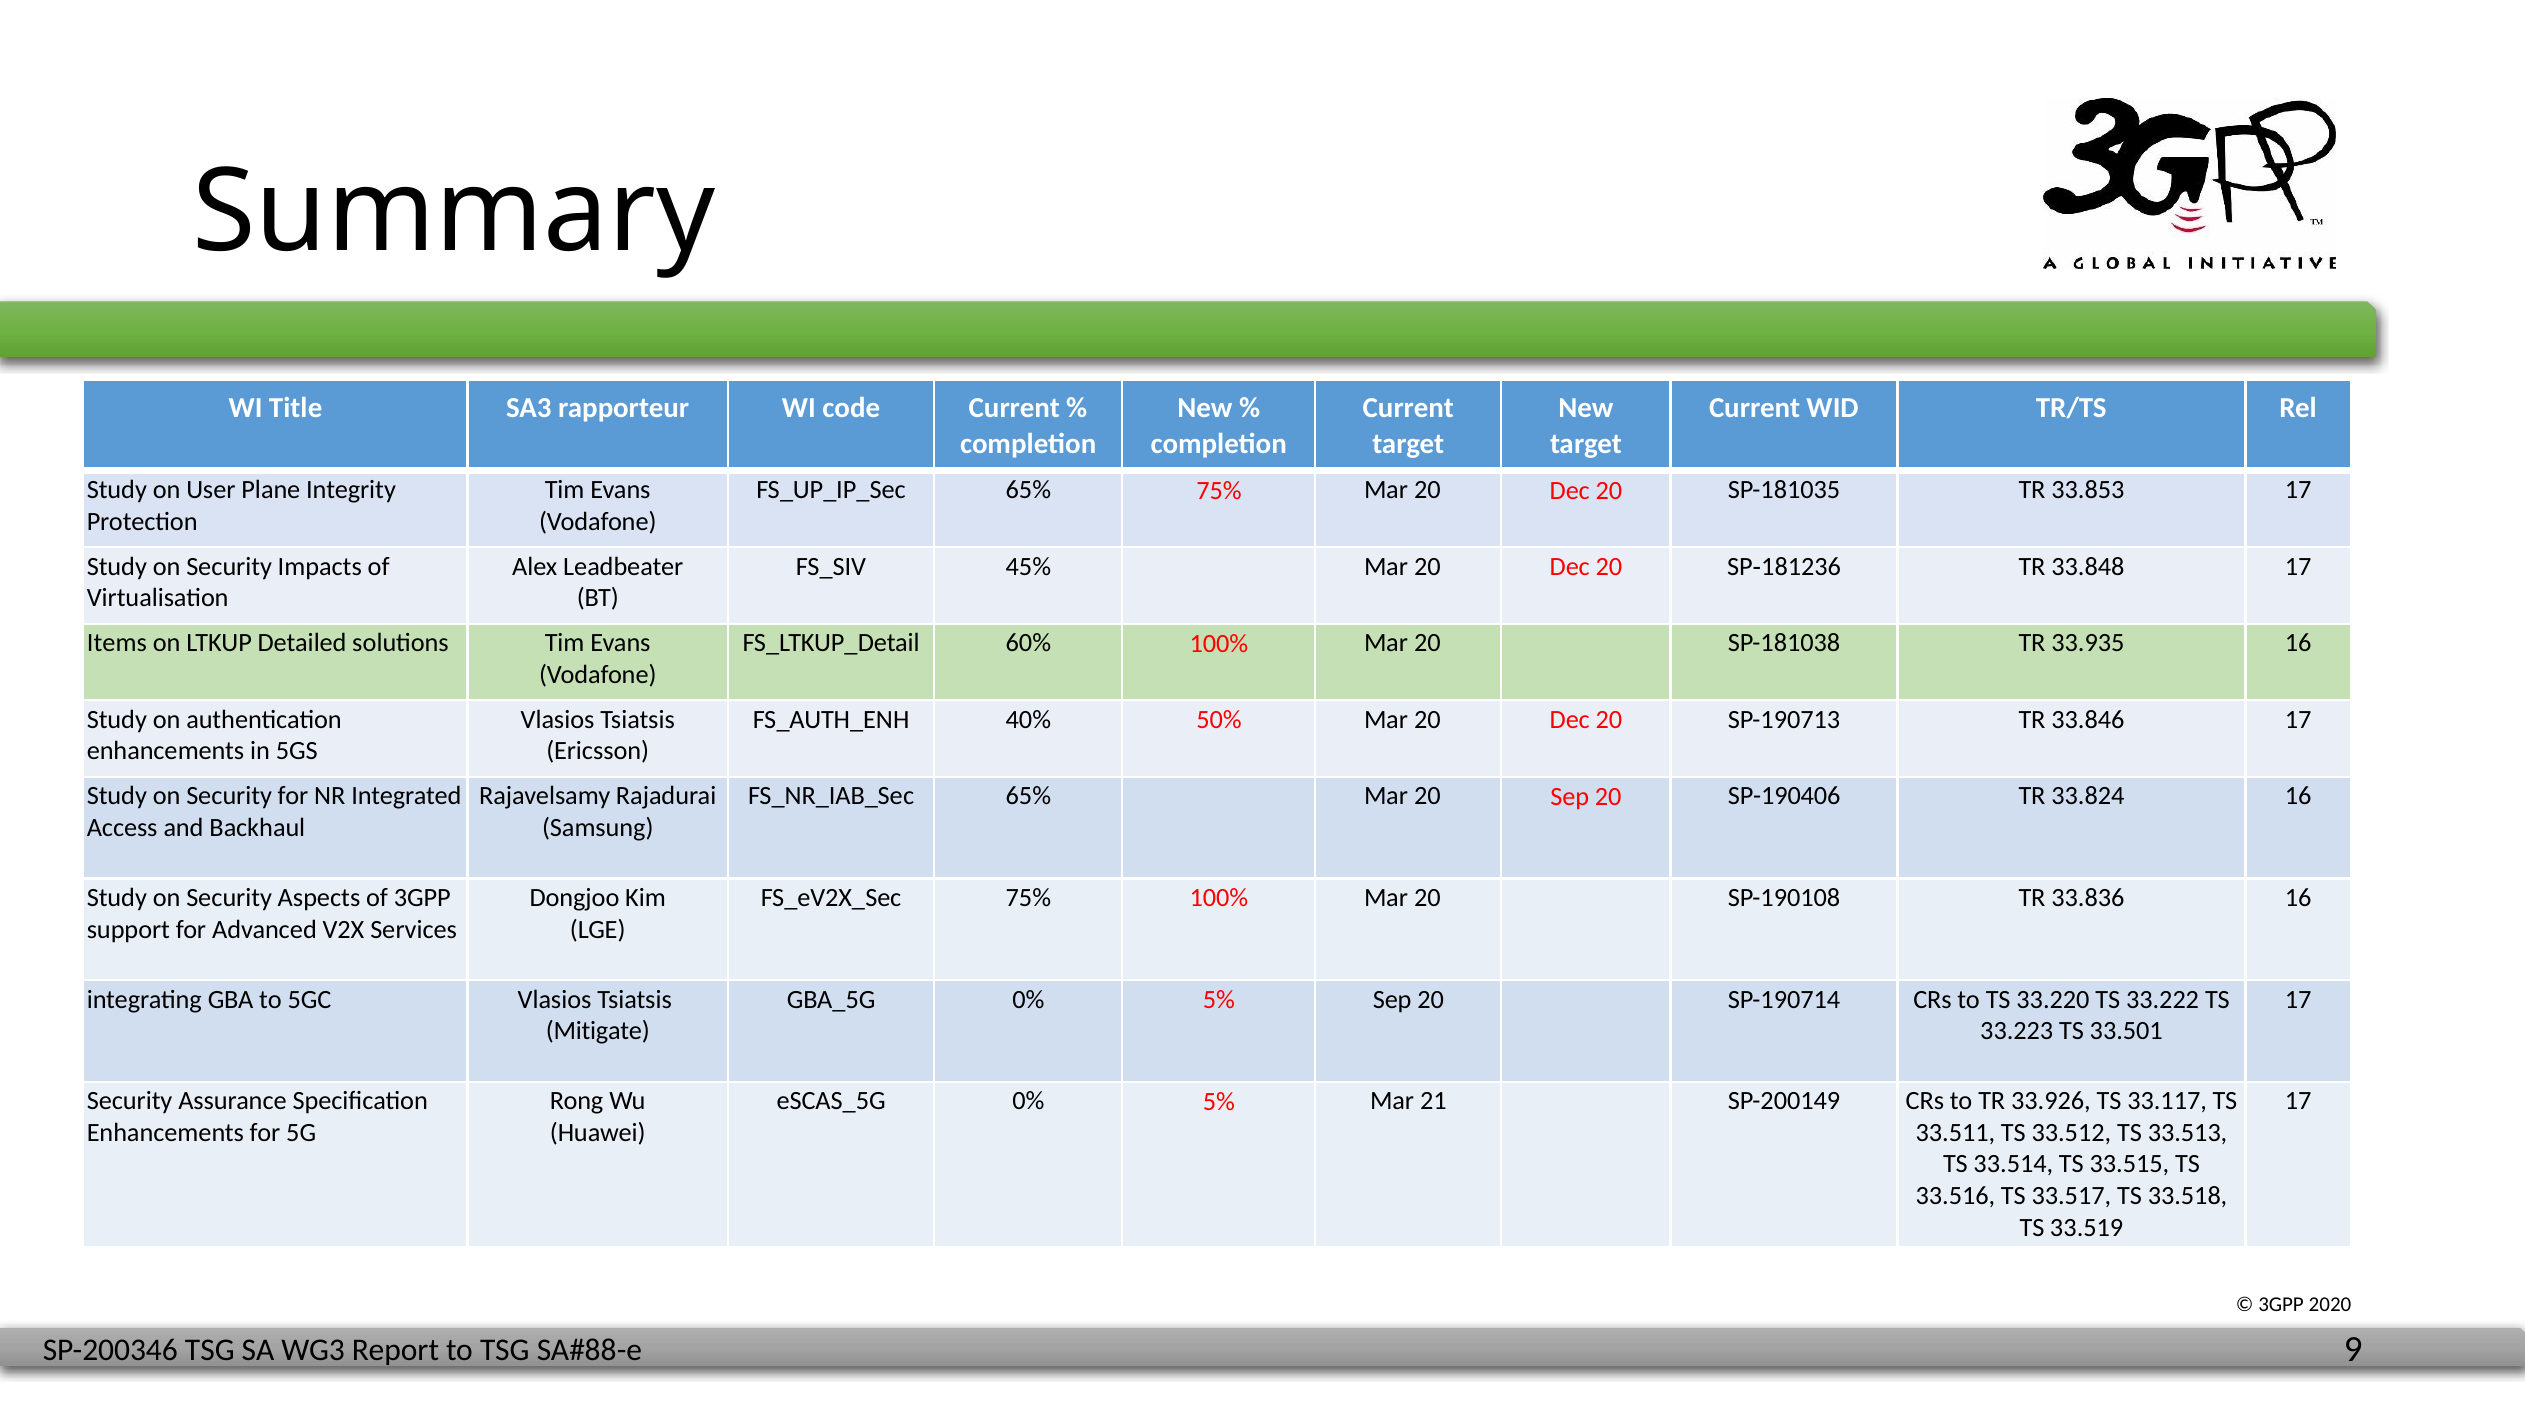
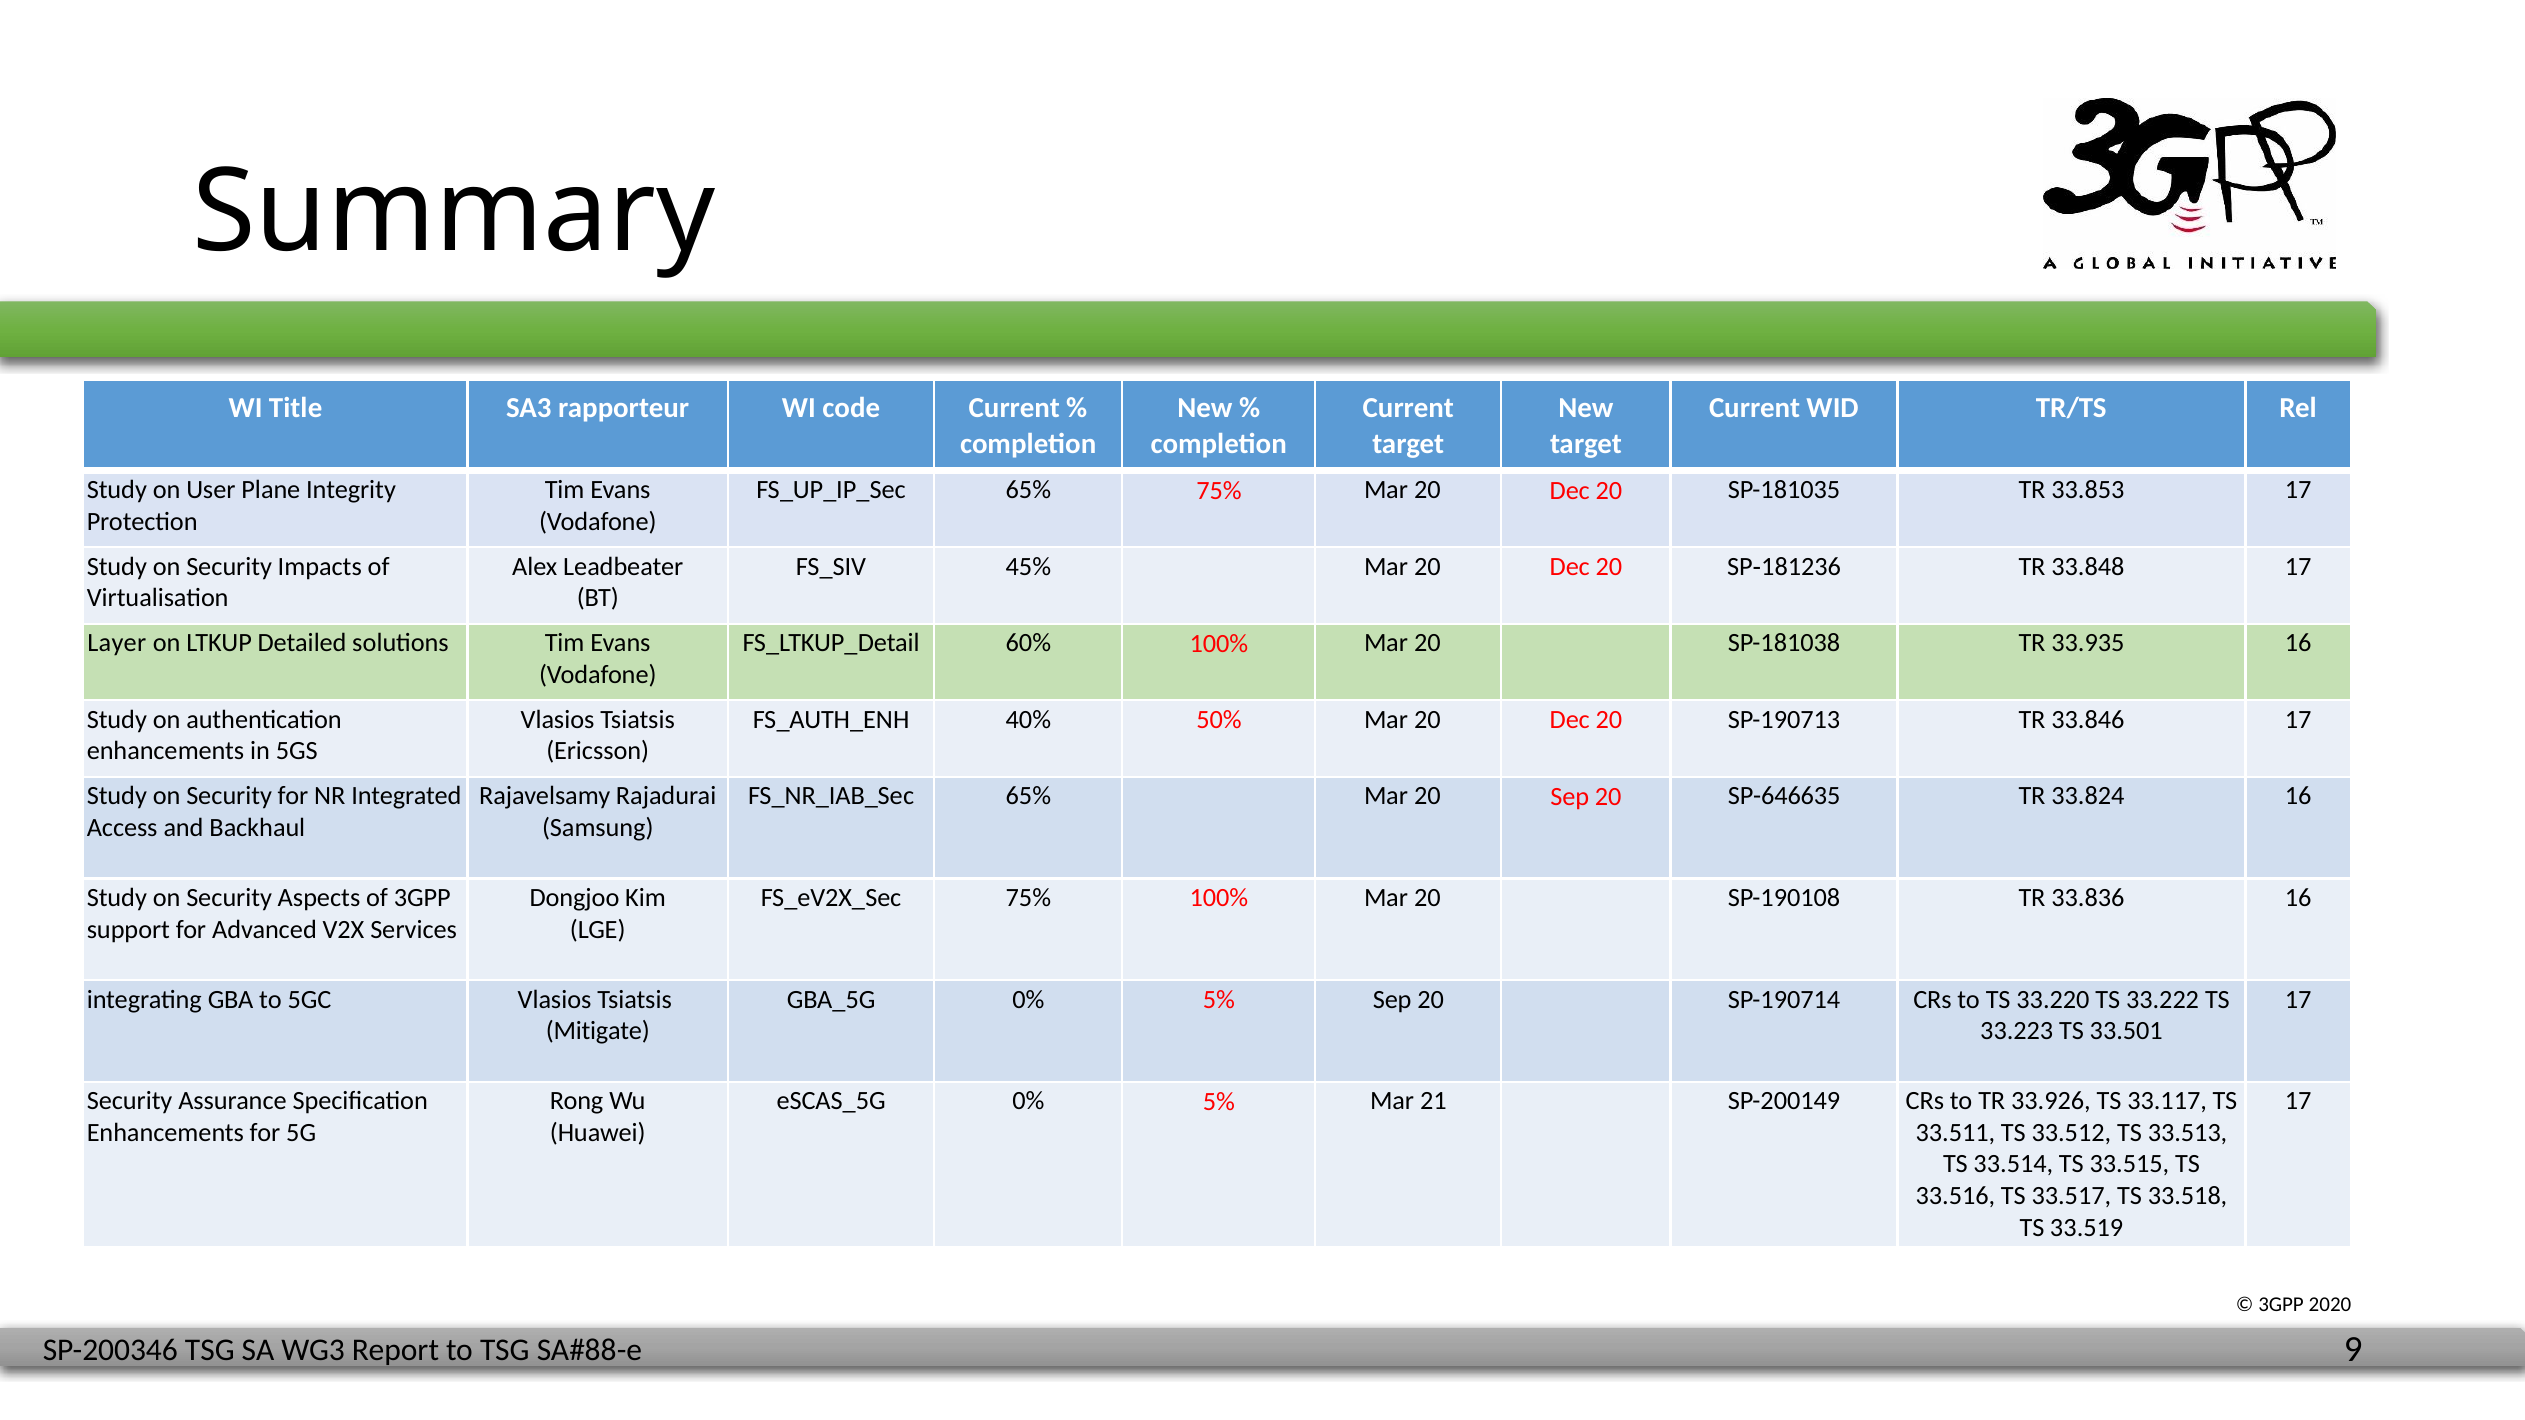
Items: Items -> Layer
SP-190406: SP-190406 -> SP-646635
